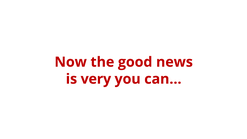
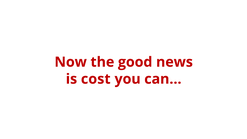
very: very -> cost
